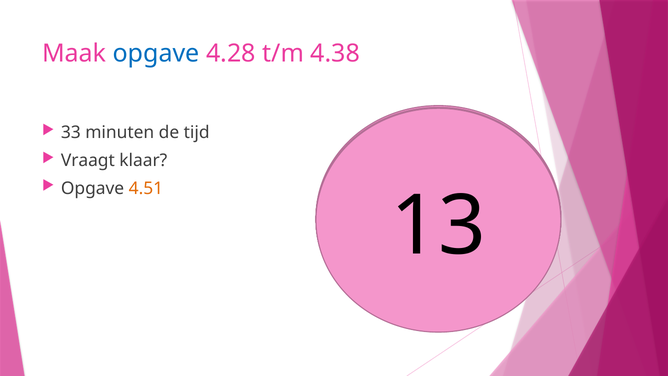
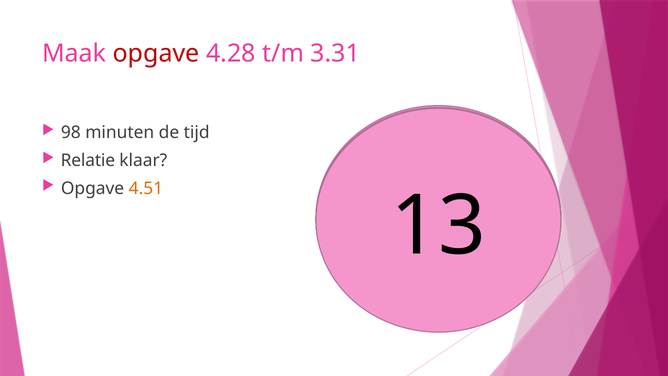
opgave at (156, 53) colour: blue -> red
4.38: 4.38 -> 3.31
33: 33 -> 98
Vraagt: Vraagt -> Relatie
